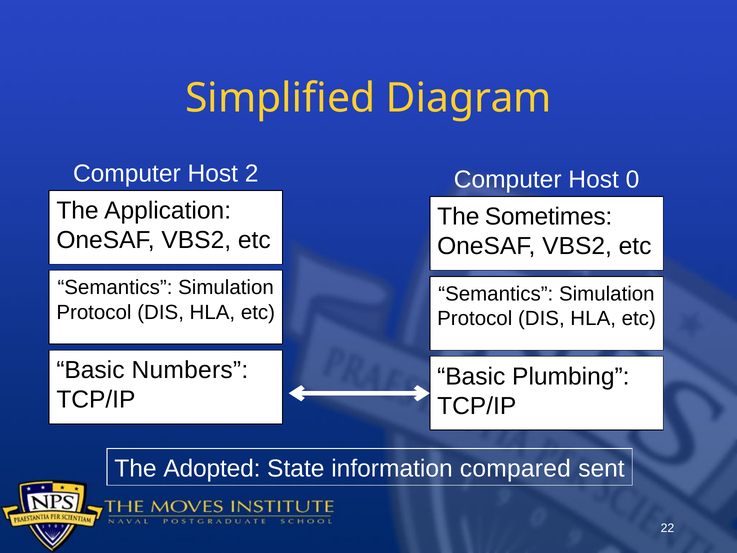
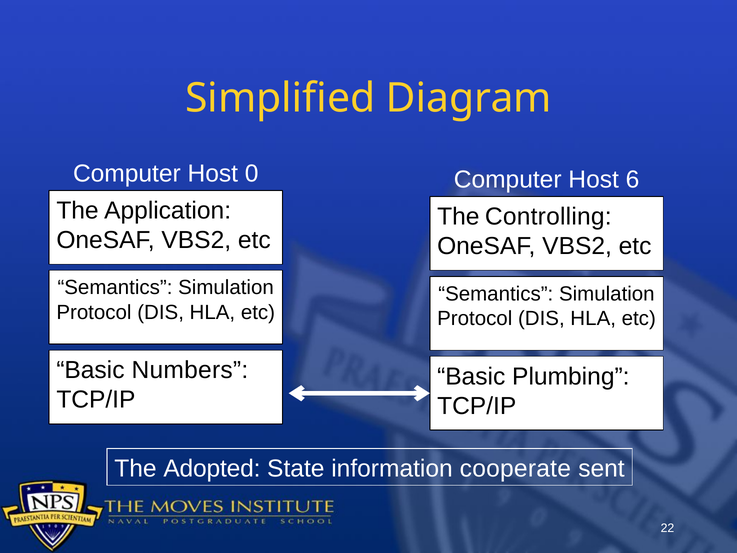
2: 2 -> 0
0: 0 -> 6
Sometimes: Sometimes -> Controlling
compared: compared -> cooperate
